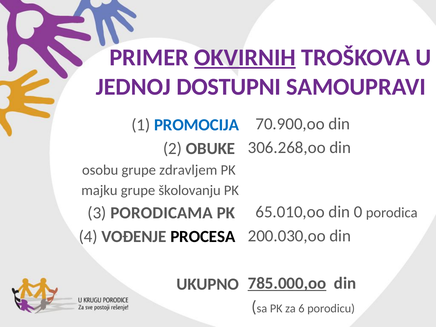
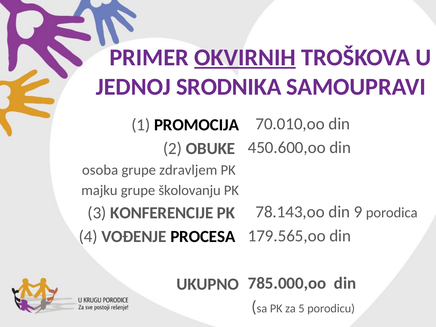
DOSTUPNI: DOSTUPNI -> SRODNIKA
70.900,oo: 70.900,oo -> 70.010,oo
PROMOCIJA colour: blue -> black
306.268,oo: 306.268,oo -> 450.600,oo
osobu: osobu -> osoba
65.010,oo: 65.010,oo -> 78.143,oo
0: 0 -> 9
PORODICAMA: PORODICAMA -> KONFERENCIJE
200.030,oo: 200.030,oo -> 179.565,oo
785.000,oo underline: present -> none
6: 6 -> 5
